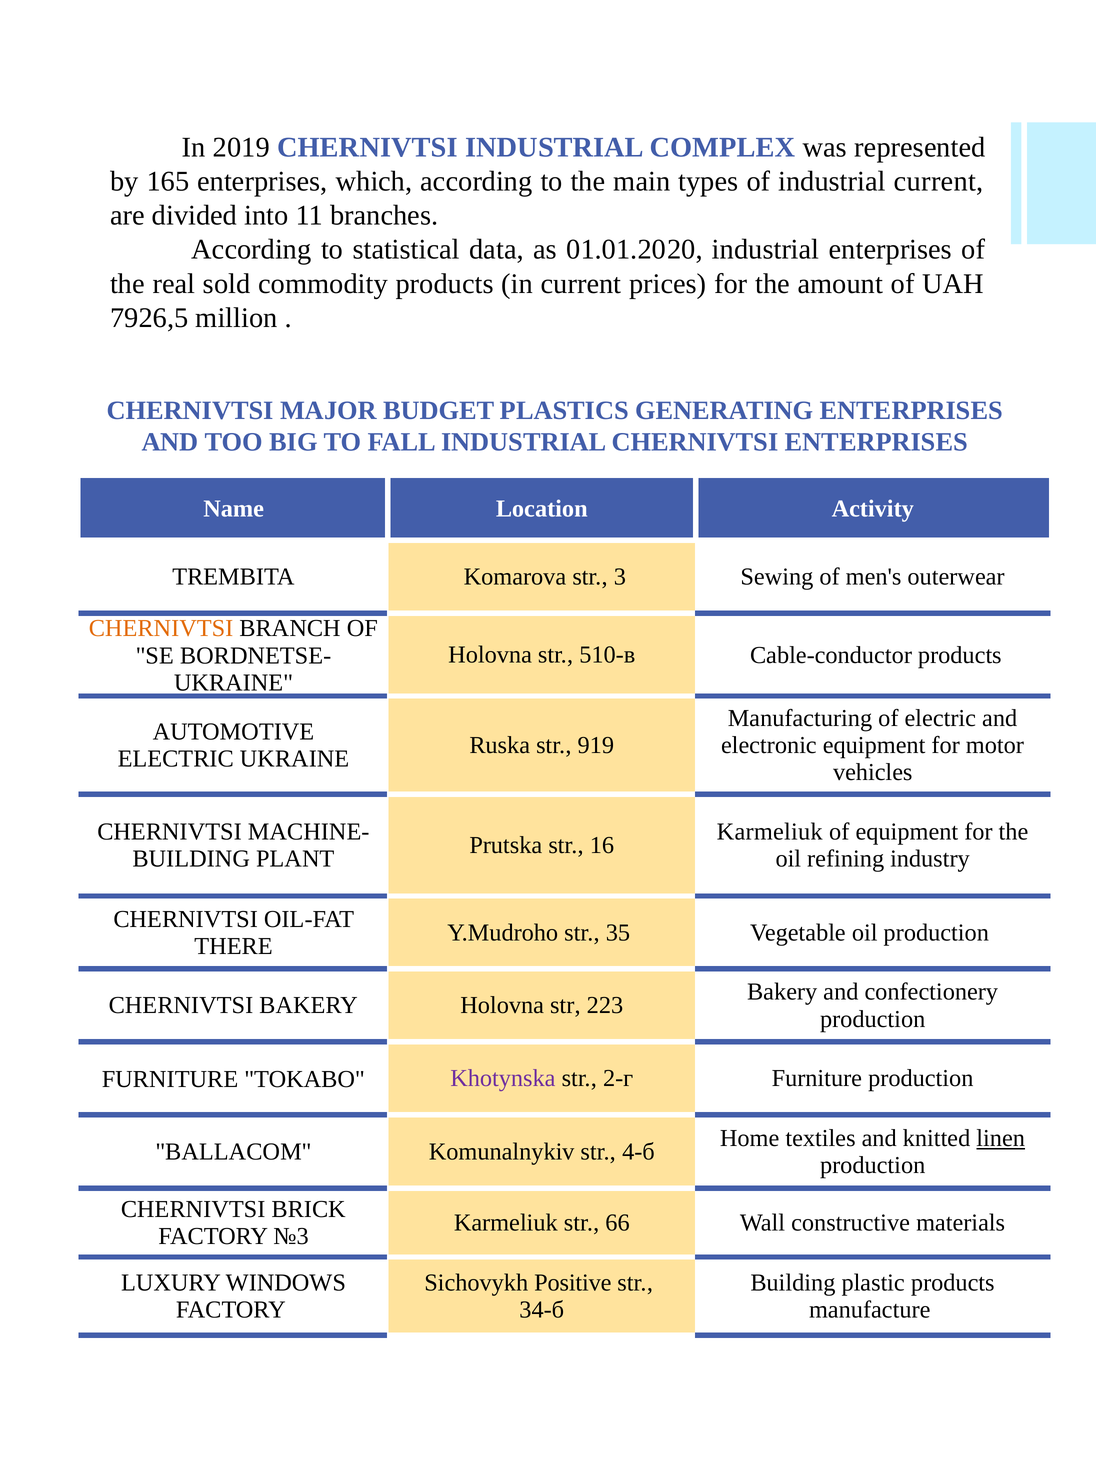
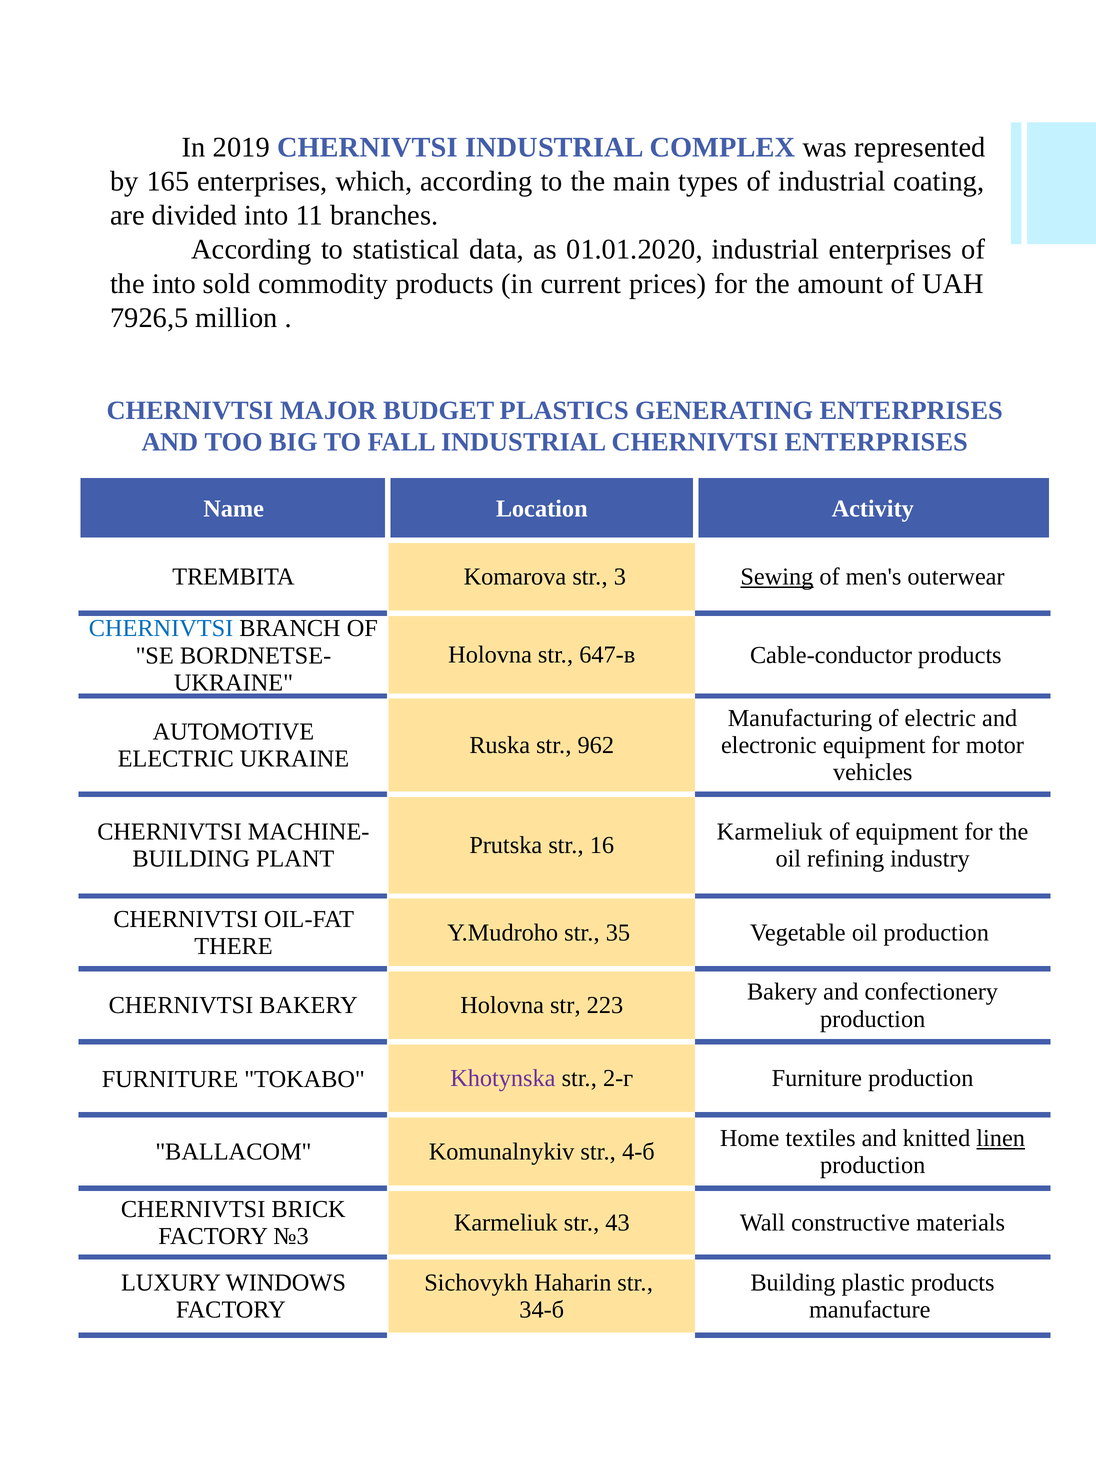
industrial current: current -> coating
the real: real -> into
Sewing underline: none -> present
CHERNIVTSI at (161, 628) colour: orange -> blue
510-в: 510-в -> 647-в
919: 919 -> 962
66: 66 -> 43
Positive: Positive -> Haharin
